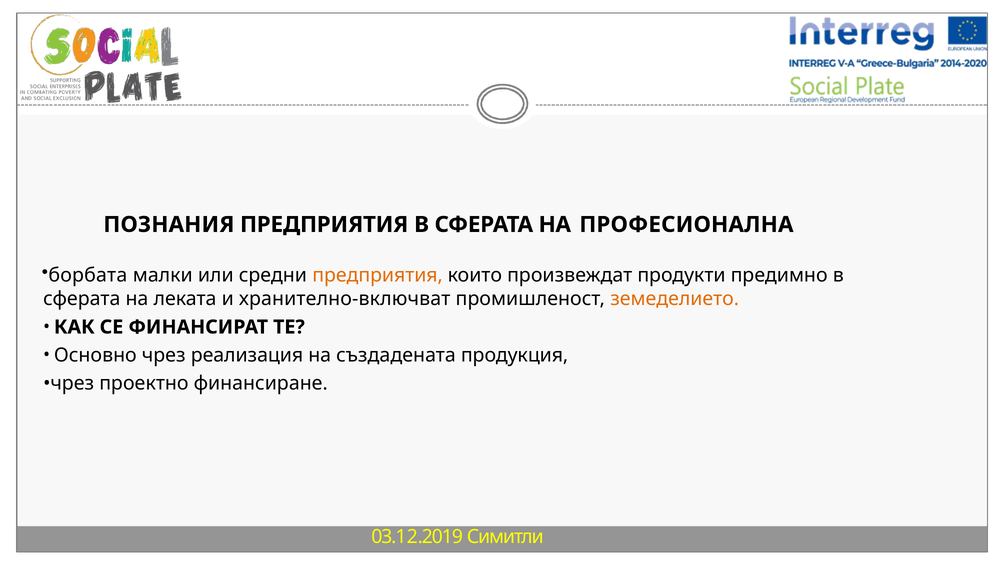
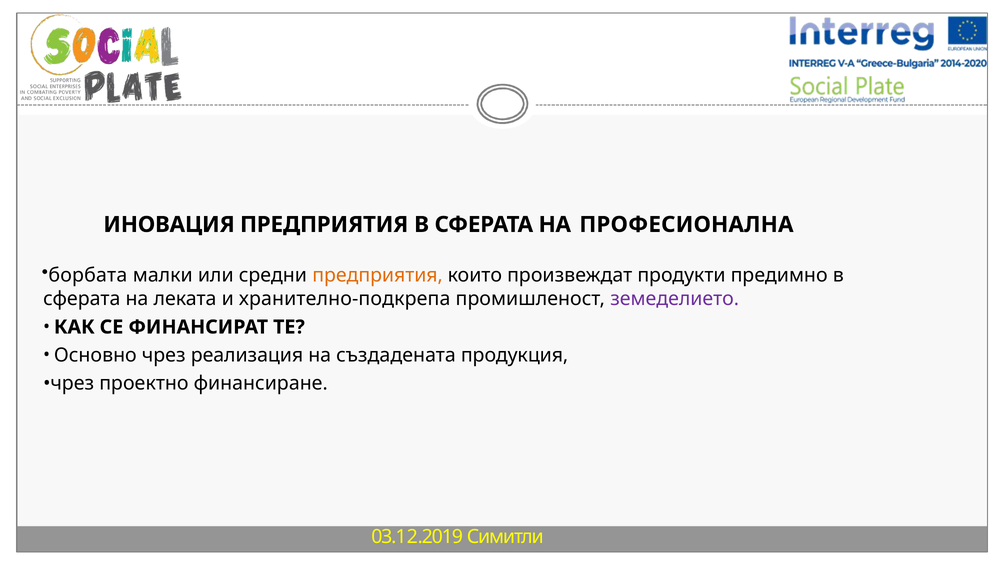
ПОЗНАНИЯ: ПОЗНАНИЯ -> ИНОВАЦИЯ
хранително-включват: хранително-включват -> хранително-подкрепа
земеделието colour: orange -> purple
